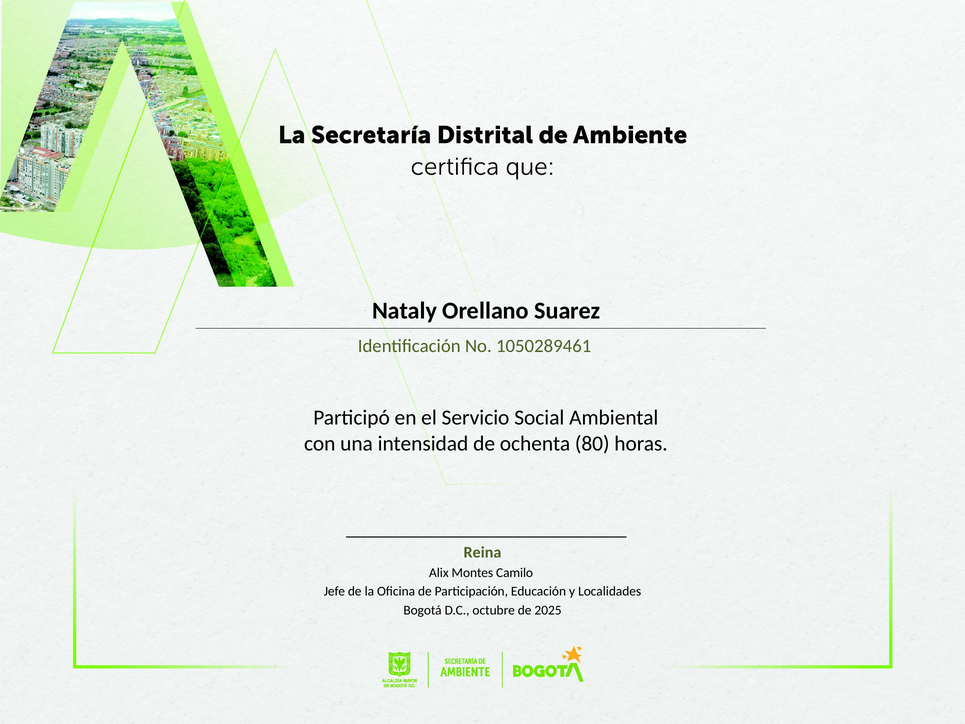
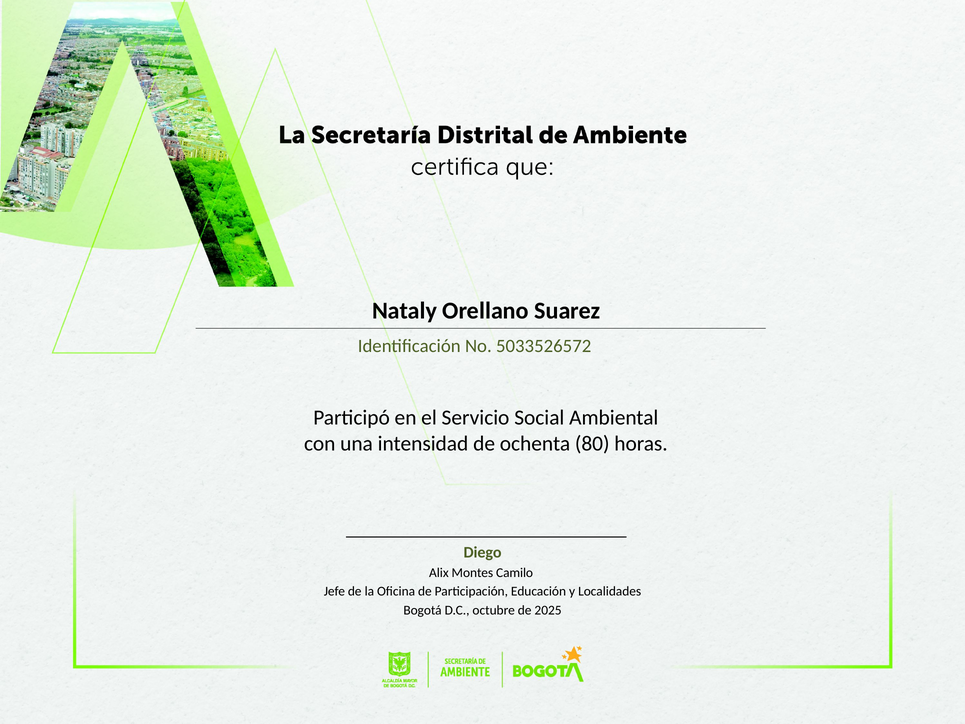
1050289461: 1050289461 -> 5033526572
Reina: Reina -> Diego
